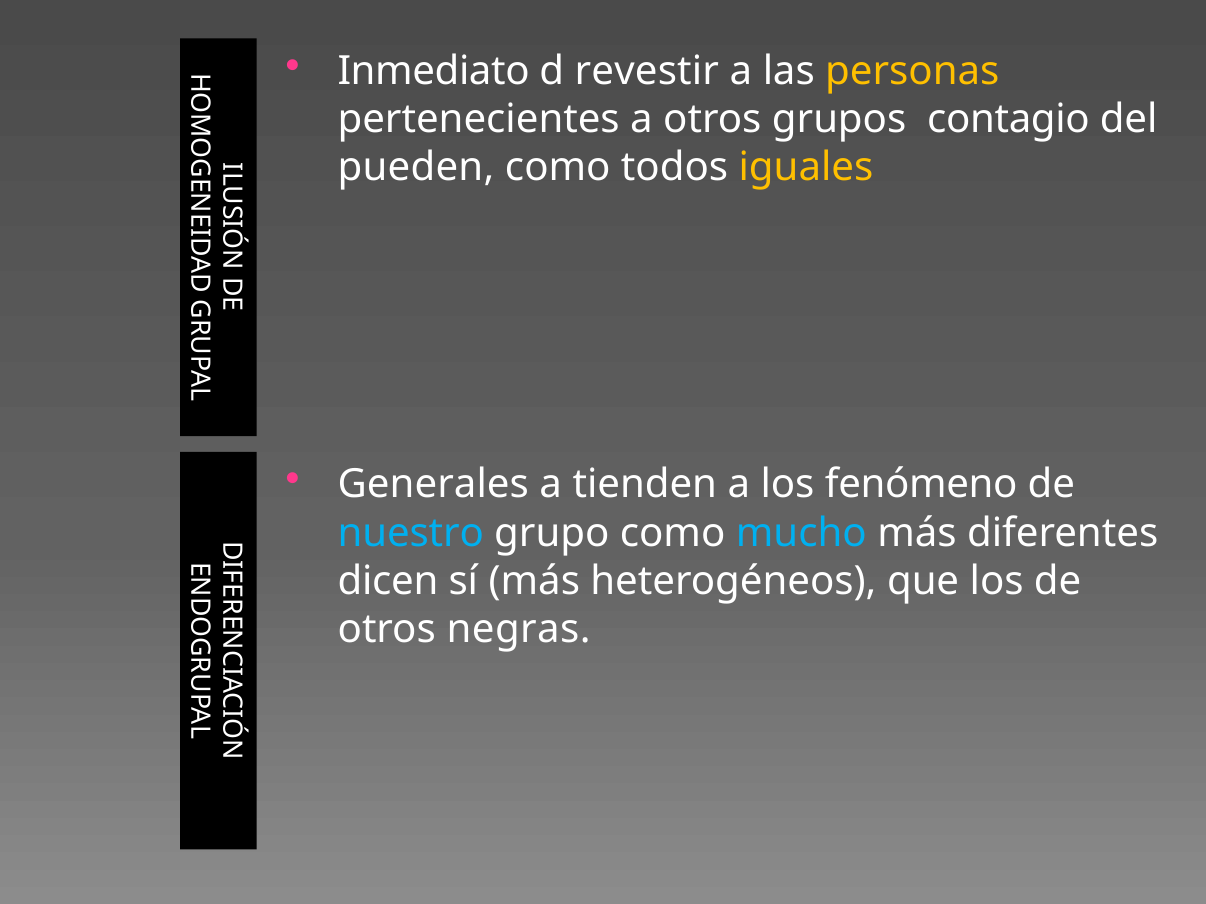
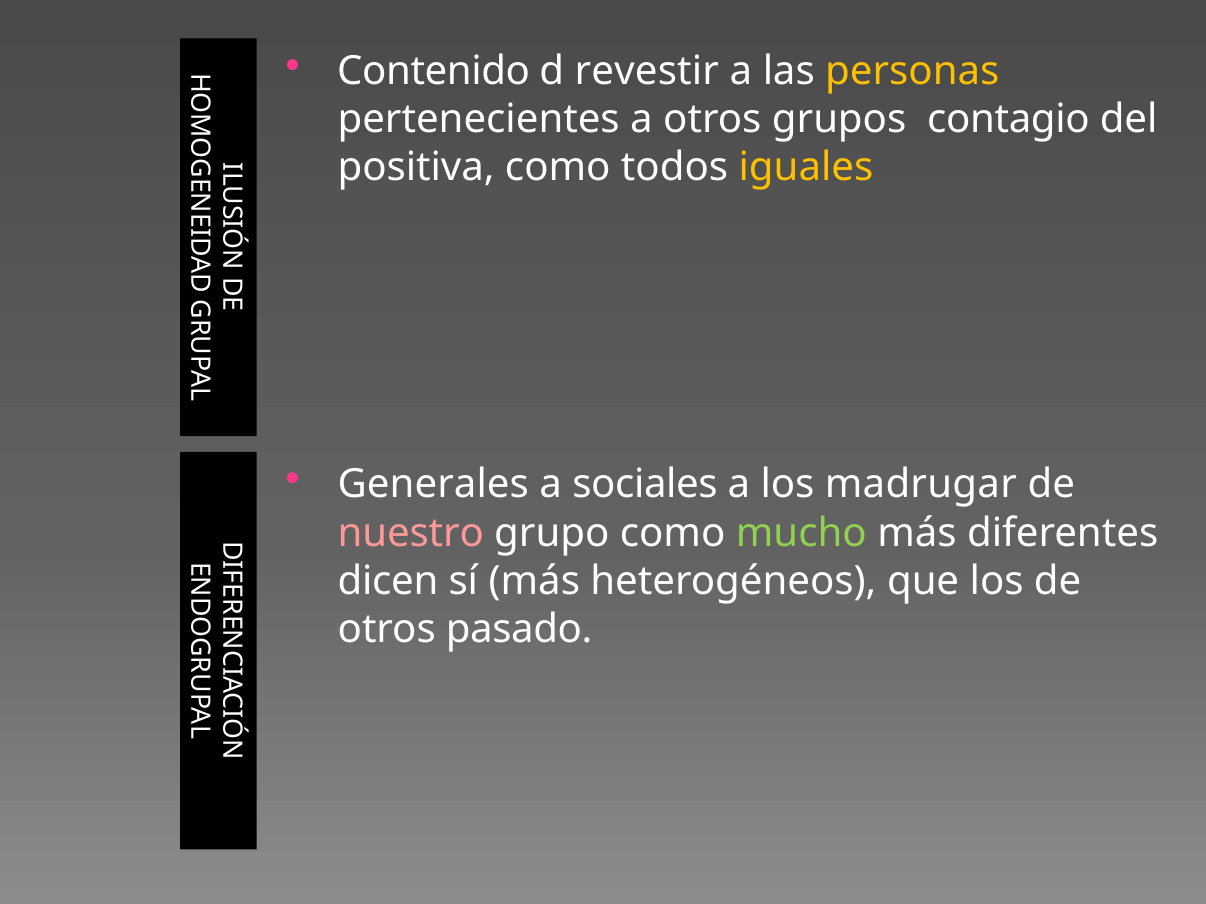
Inmediato: Inmediato -> Contenido
pueden: pueden -> positiva
tienden: tienden -> sociales
fenómeno: fenómeno -> madrugar
nuestro colour: light blue -> pink
mucho colour: light blue -> light green
negras: negras -> pasado
